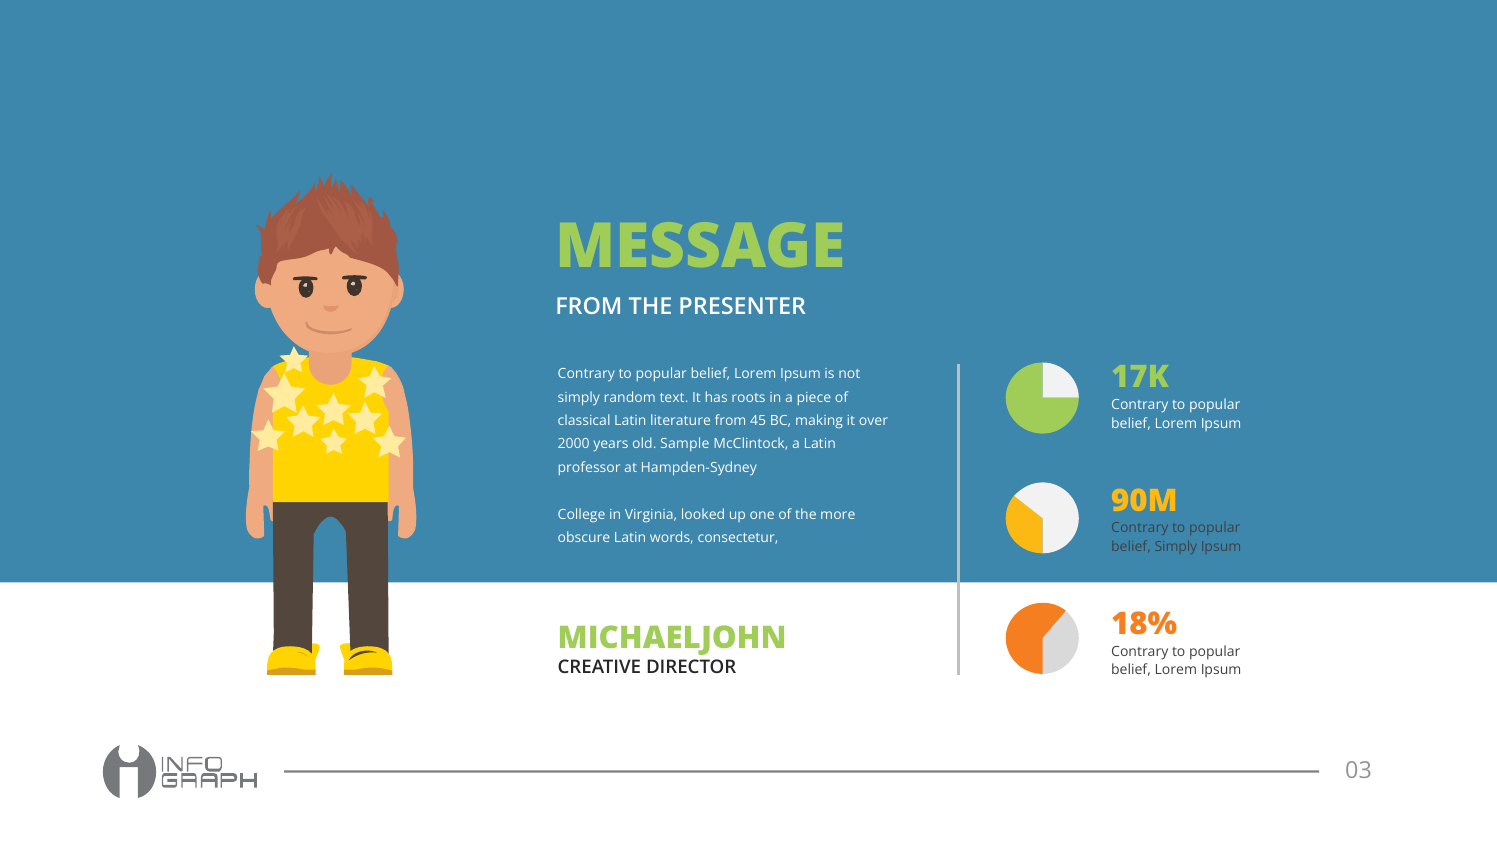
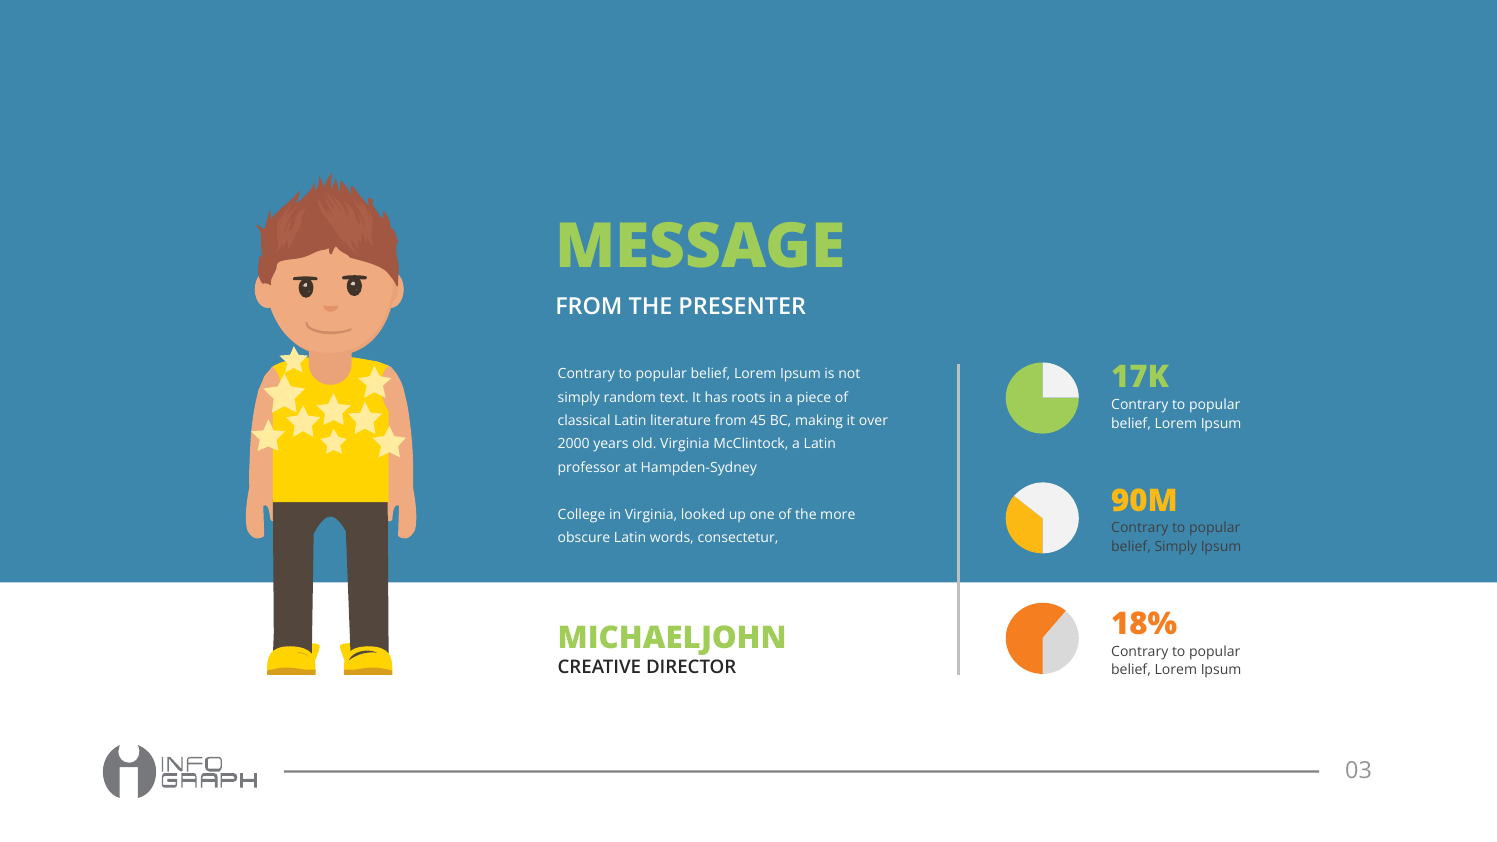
old Sample: Sample -> Virginia
